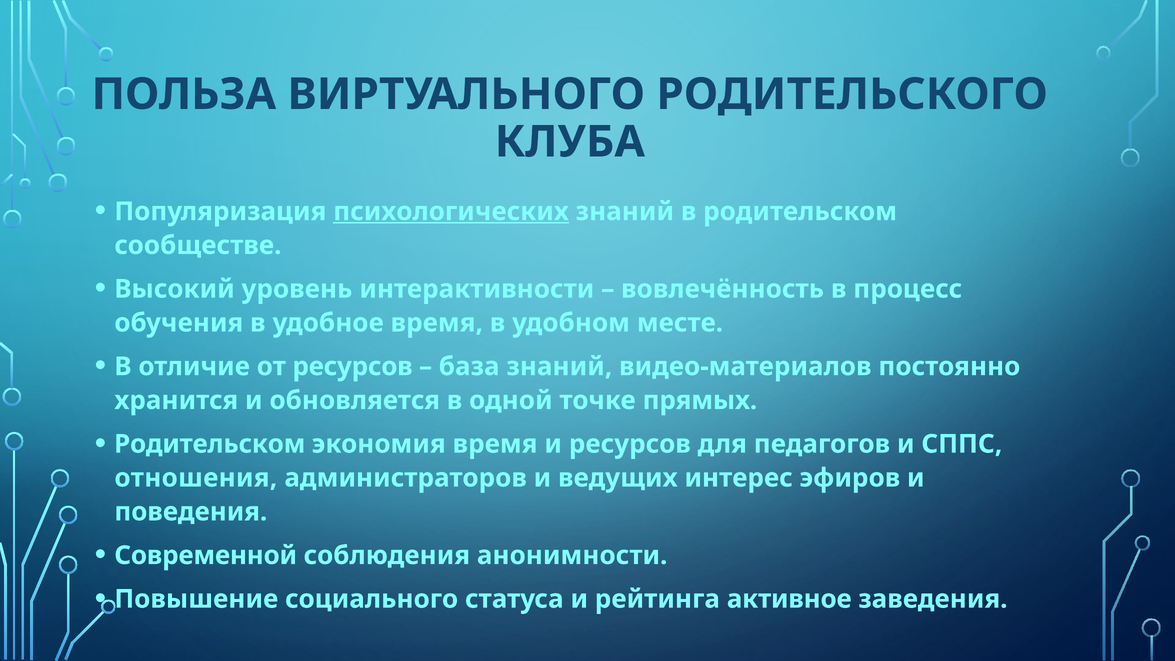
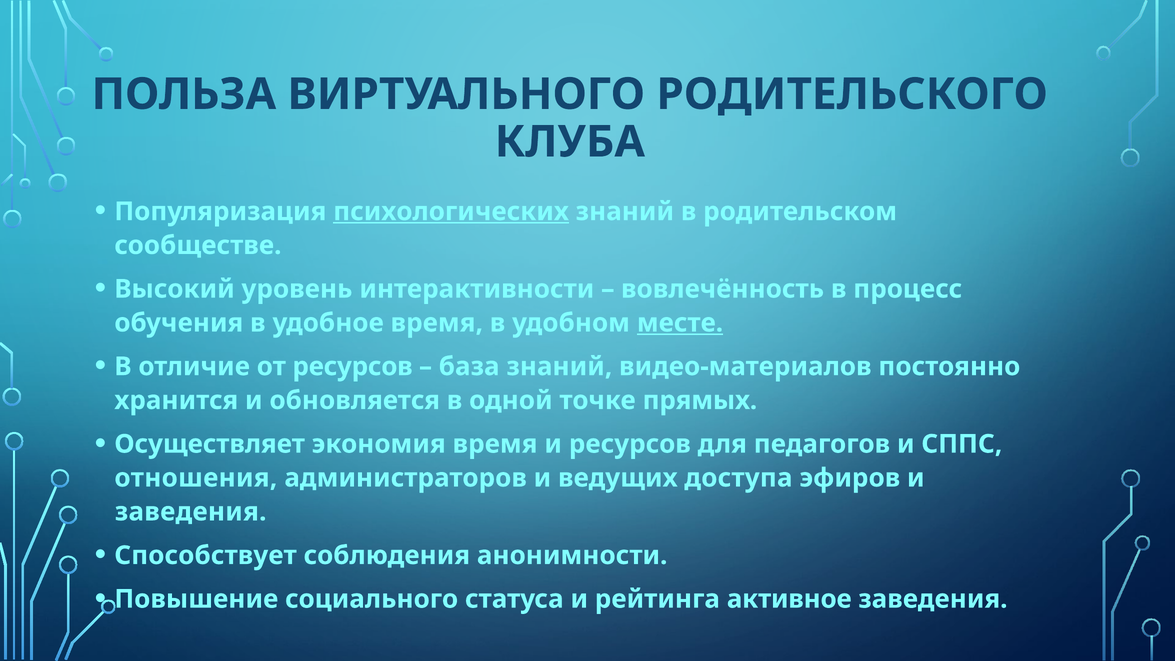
месте underline: none -> present
Родительском at (210, 444): Родительском -> Осуществляет
интерес: интерес -> доступа
поведения at (191, 512): поведения -> заведения
Современной: Современной -> Способствует
